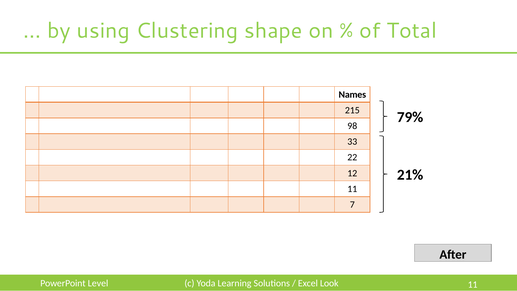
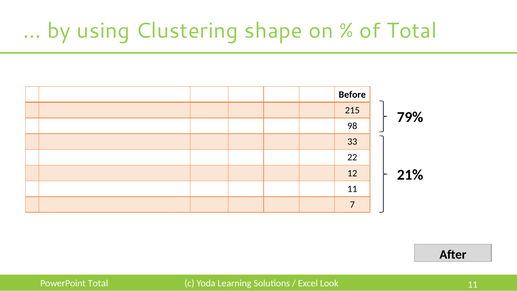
Names: Names -> Before
PowerPoint Level: Level -> Total
